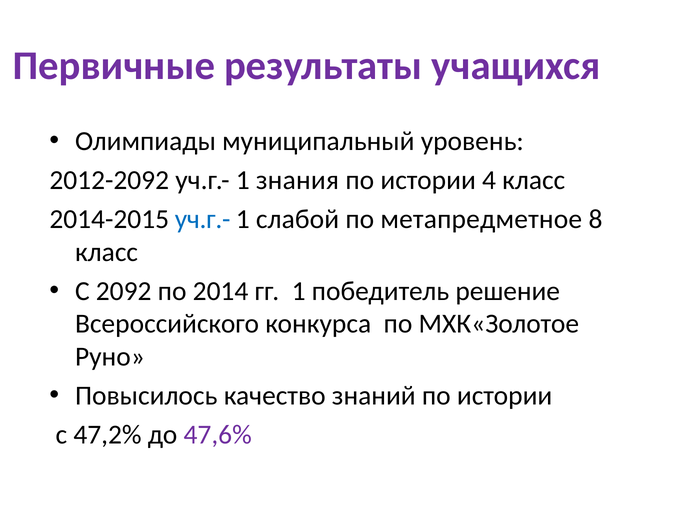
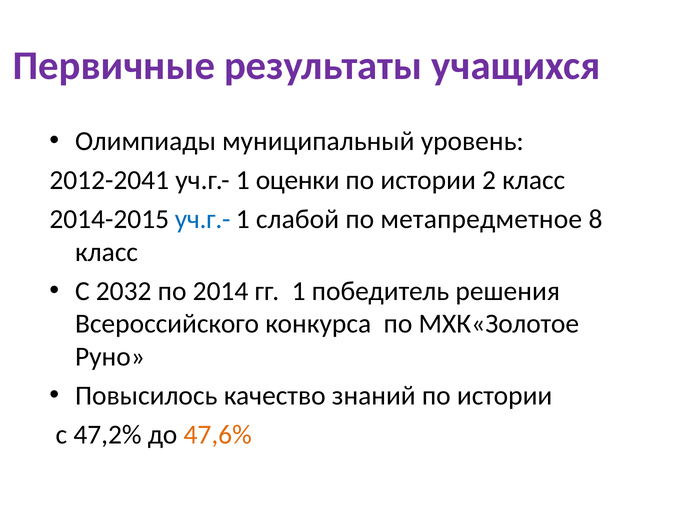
2012-2092: 2012-2092 -> 2012-2041
знания: знания -> оценки
4: 4 -> 2
2092: 2092 -> 2032
решение: решение -> решения
47,6% colour: purple -> orange
